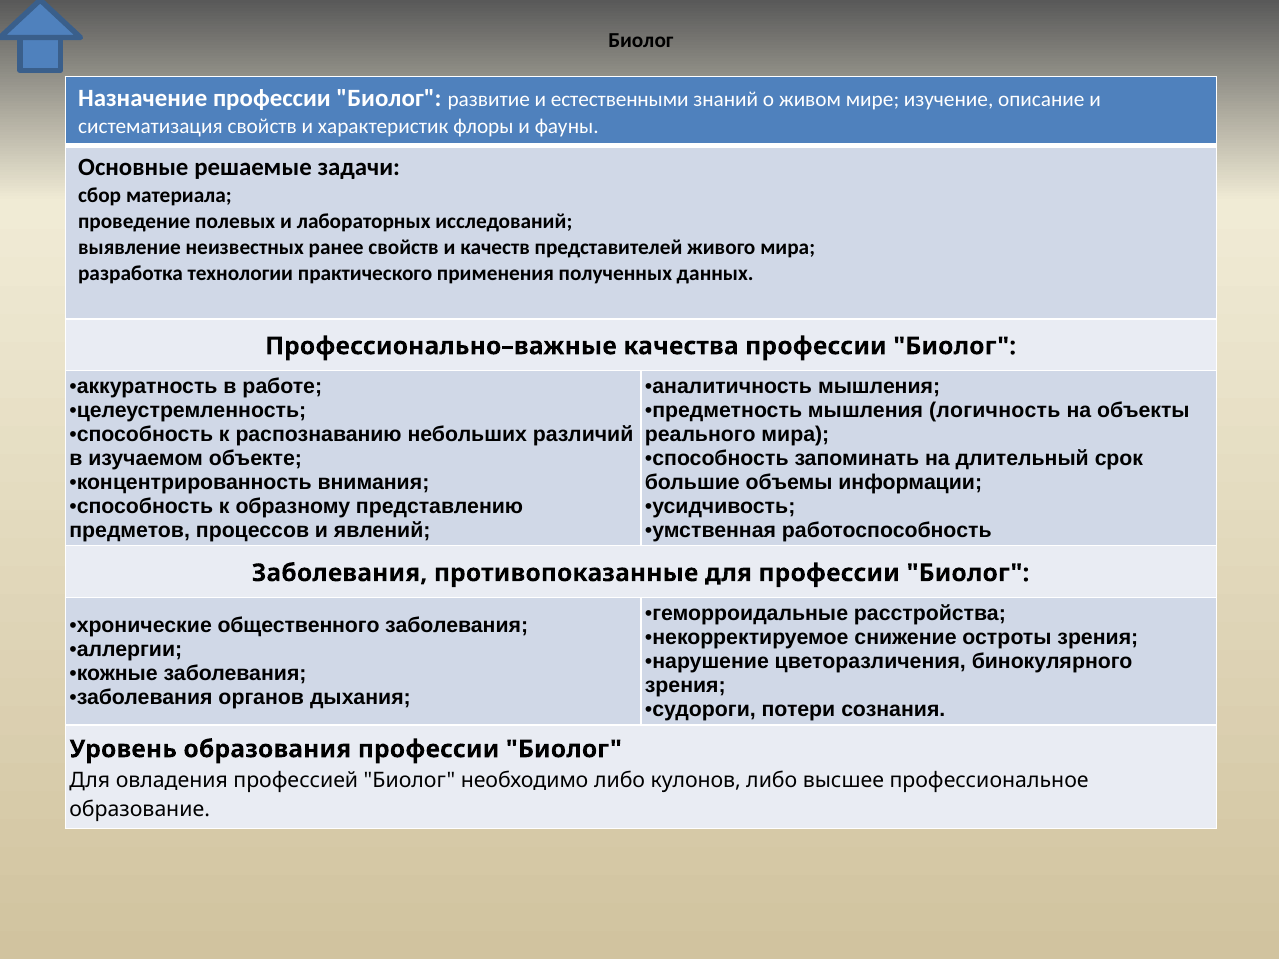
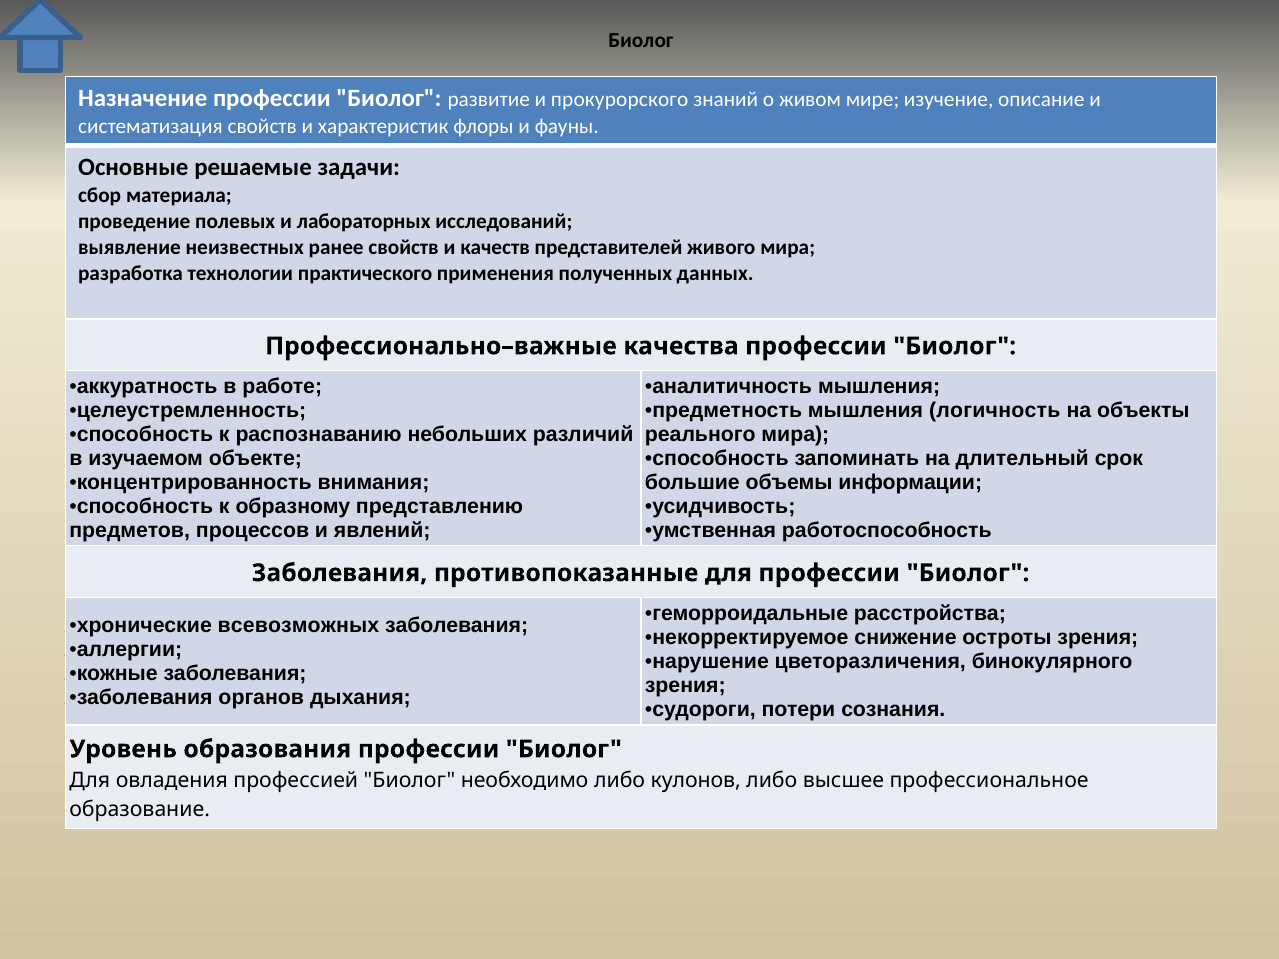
естественными: естественными -> прокурорского
общественного: общественного -> всевозможных
